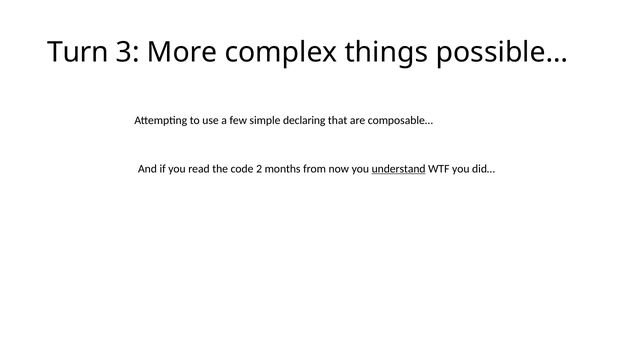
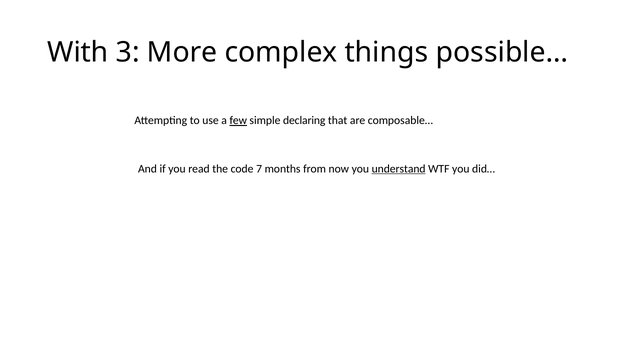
Turn: Turn -> With
few underline: none -> present
2: 2 -> 7
